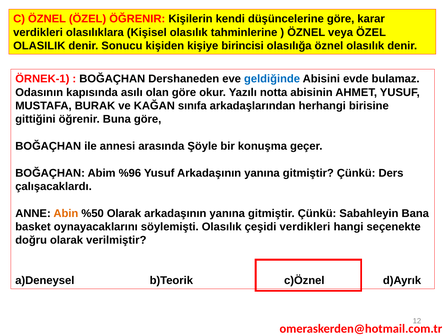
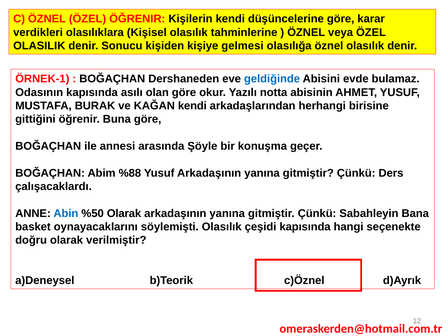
birincisi: birincisi -> gelmesi
KAĞAN sınıfa: sınıfa -> kendi
%96: %96 -> %88
Abin colour: orange -> blue
çeşidi verdikleri: verdikleri -> kapısında
